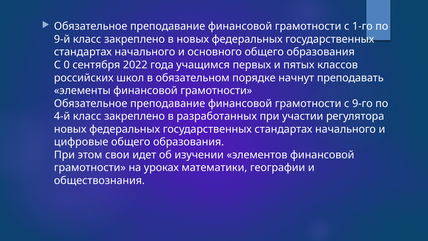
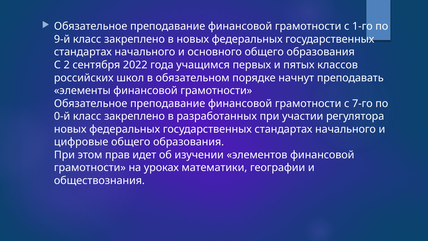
0: 0 -> 2
9-го: 9-го -> 7-го
4-й: 4-й -> 0-й
свои: свои -> прав
